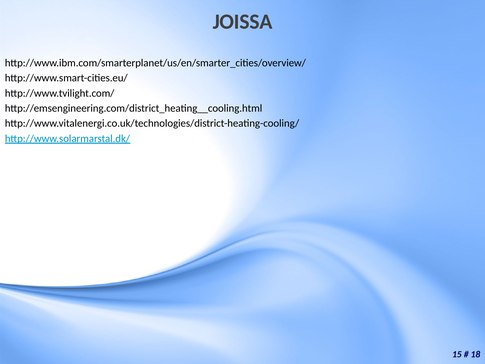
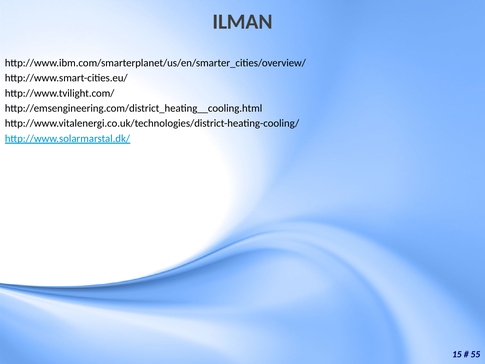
JOISSA: JOISSA -> ILMAN
18: 18 -> 55
